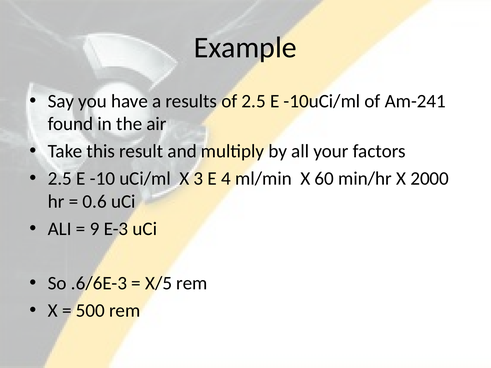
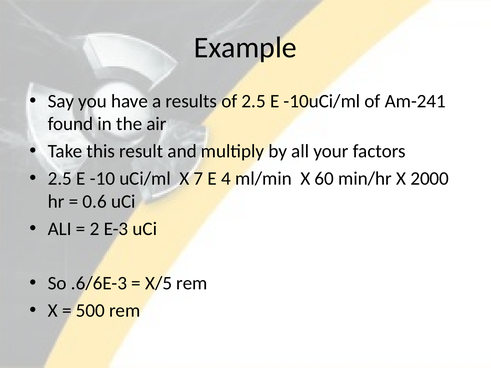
3: 3 -> 7
9: 9 -> 2
